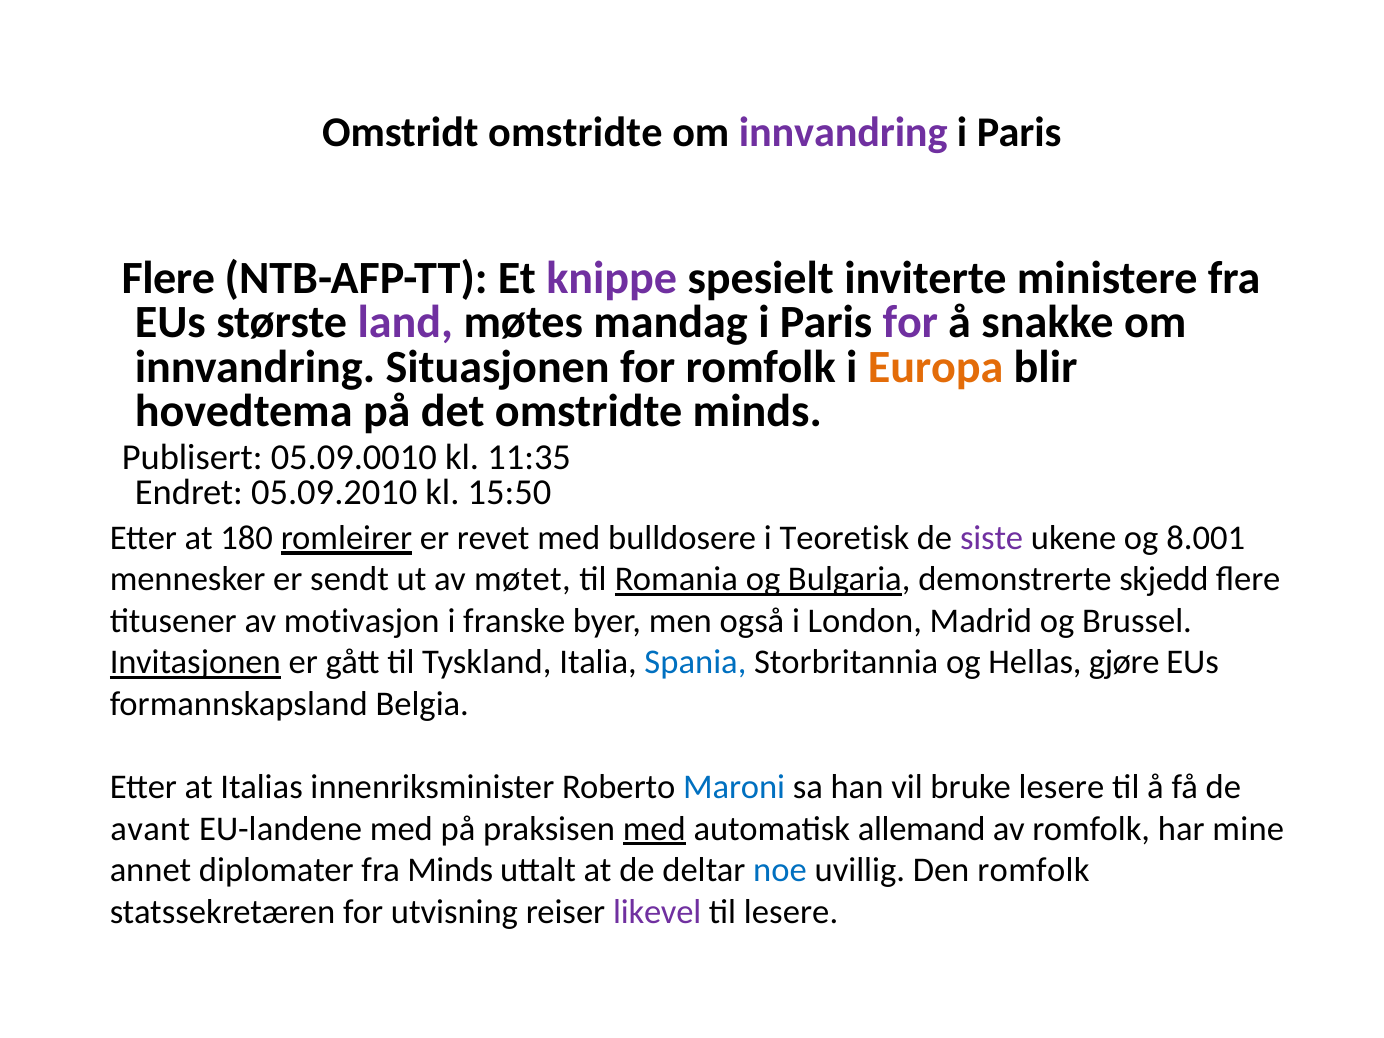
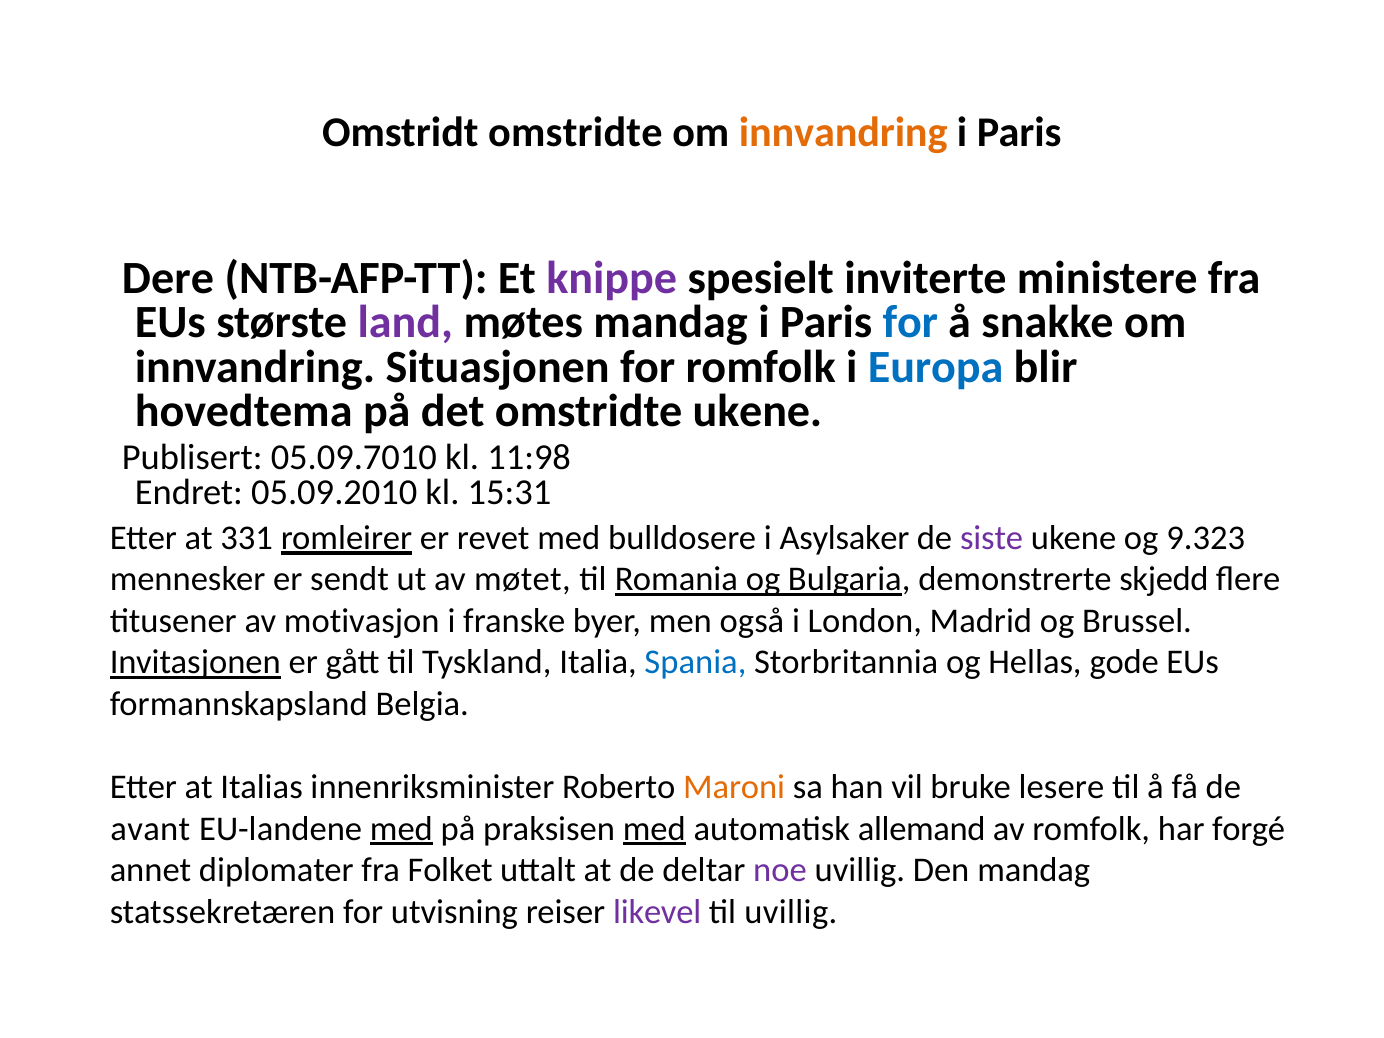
innvandring at (843, 132) colour: purple -> orange
Flere at (168, 278): Flere -> Dere
for at (910, 322) colour: purple -> blue
Europa colour: orange -> blue
omstridte minds: minds -> ukene
05.09.0010: 05.09.0010 -> 05.09.7010
11:35: 11:35 -> 11:98
15:50: 15:50 -> 15:31
180: 180 -> 331
Teoretisk: Teoretisk -> Asylsaker
8.001: 8.001 -> 9.323
gjøre: gjøre -> gode
Maroni colour: blue -> orange
med at (401, 829) underline: none -> present
mine: mine -> forgé
fra Minds: Minds -> Folket
noe colour: blue -> purple
Den romfolk: romfolk -> mandag
til lesere: lesere -> uvillig
